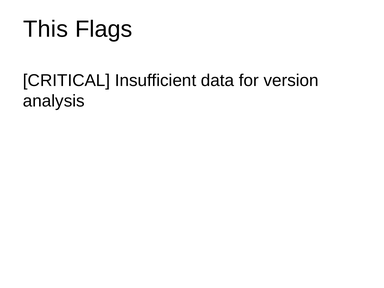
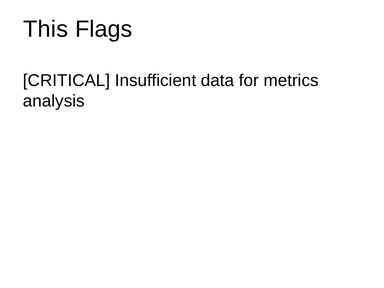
version: version -> metrics
